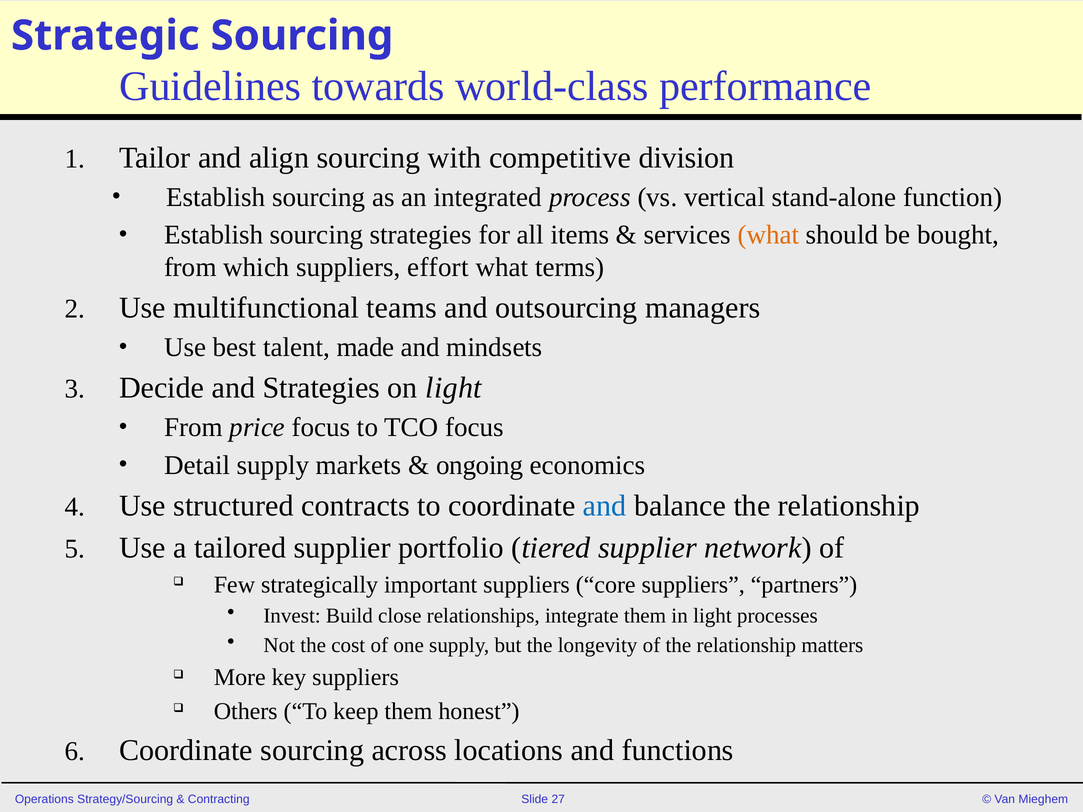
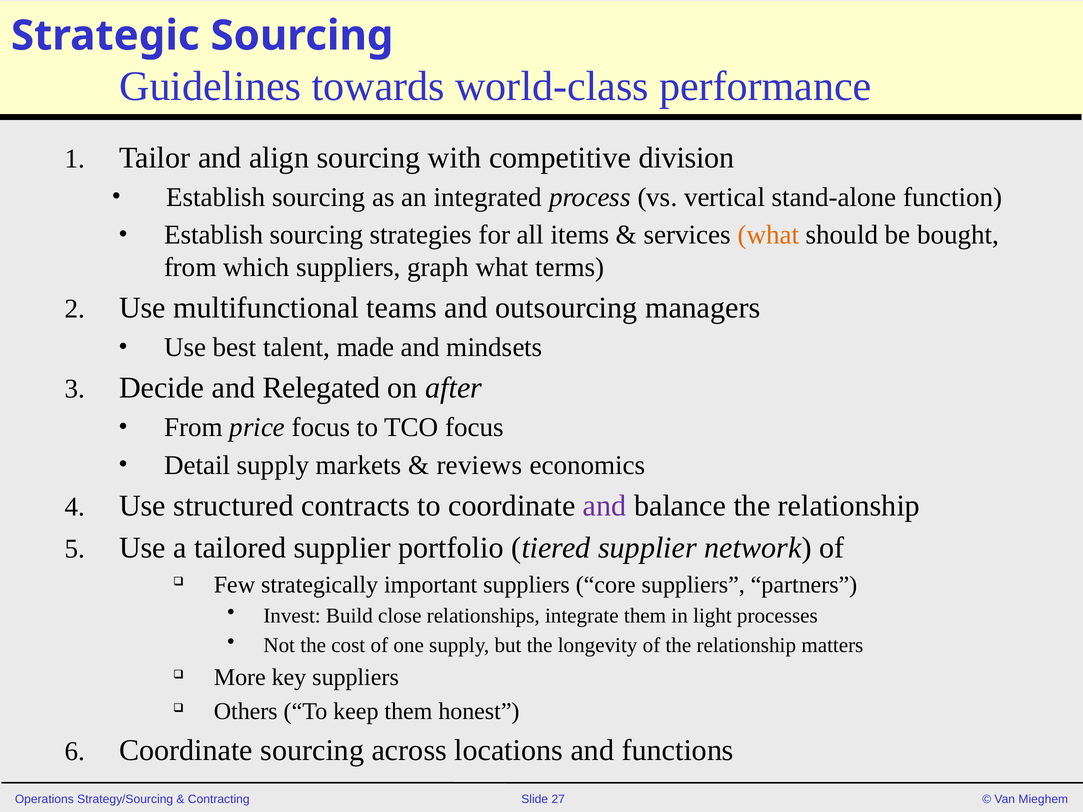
effort: effort -> graph
and Strategies: Strategies -> Relegated
on light: light -> after
ongoing: ongoing -> reviews
and at (605, 506) colour: blue -> purple
